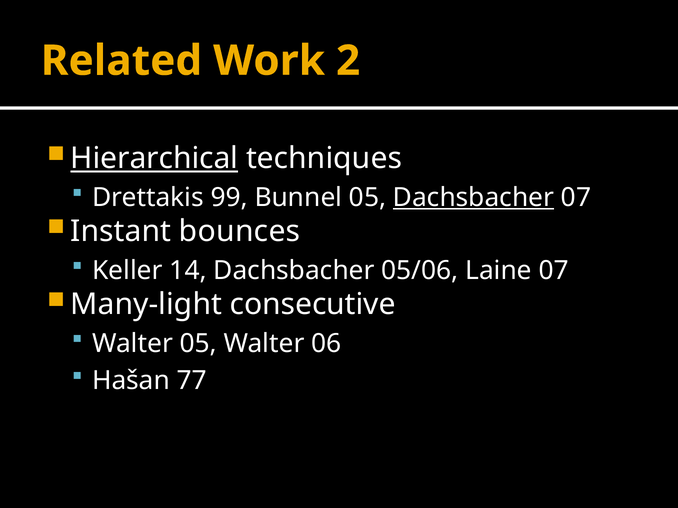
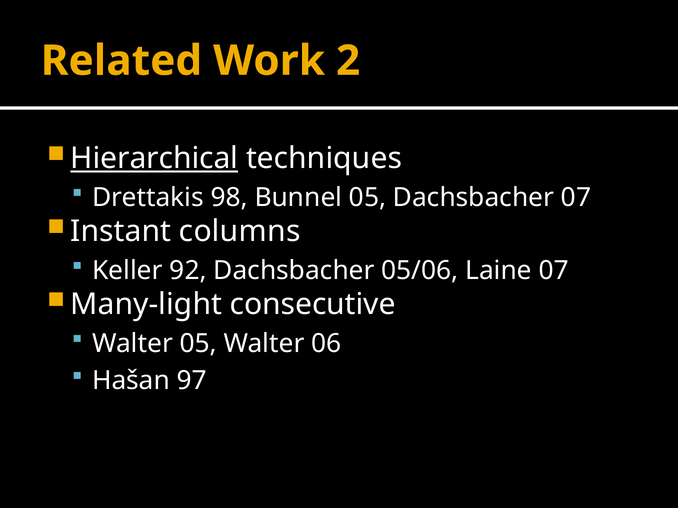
99: 99 -> 98
Dachsbacher at (474, 198) underline: present -> none
bounces: bounces -> columns
14: 14 -> 92
77: 77 -> 97
